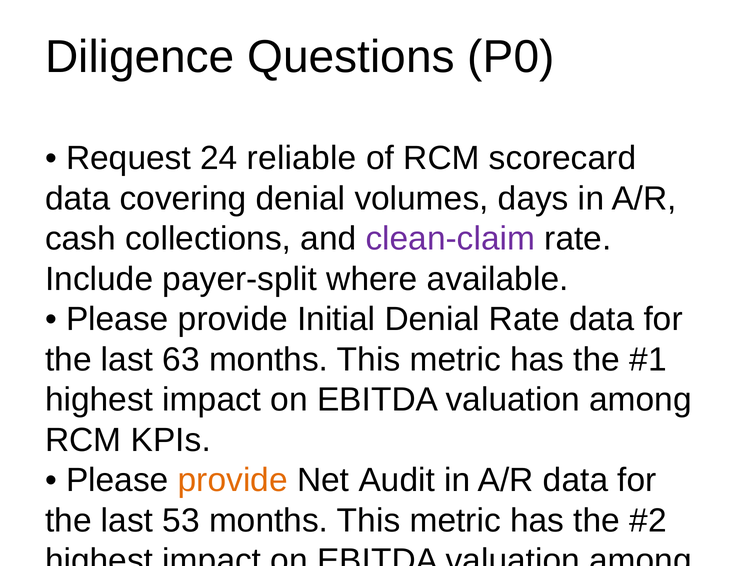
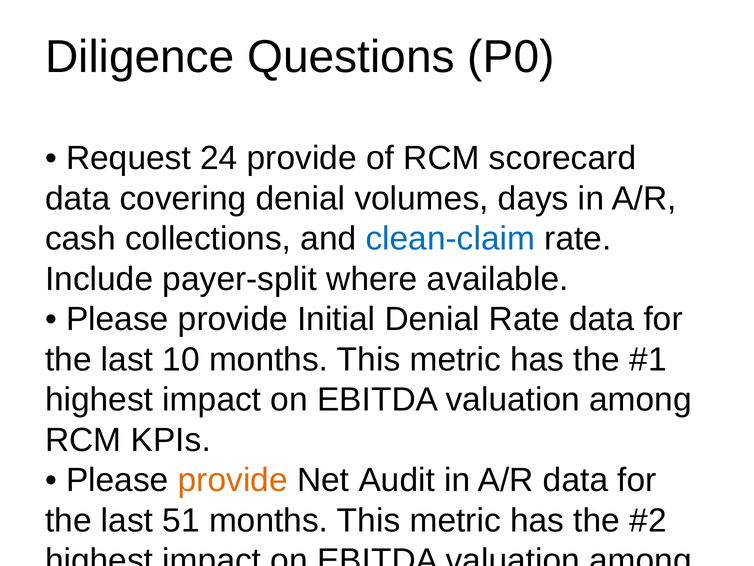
24 reliable: reliable -> provide
clean-claim colour: purple -> blue
63: 63 -> 10
53: 53 -> 51
